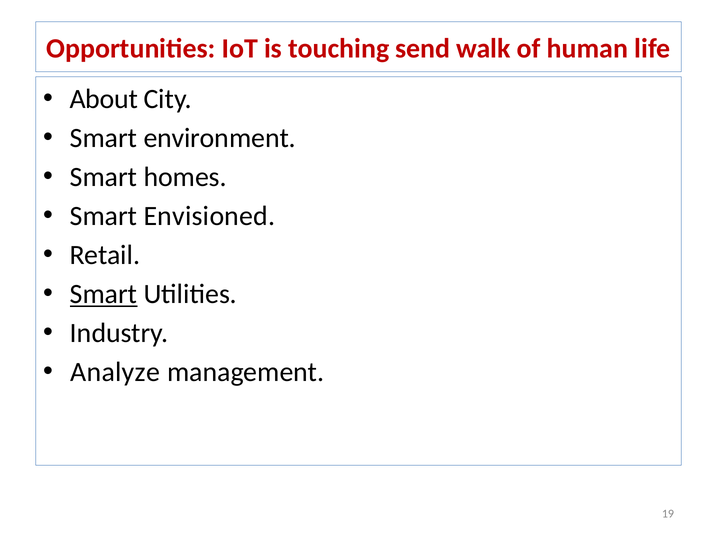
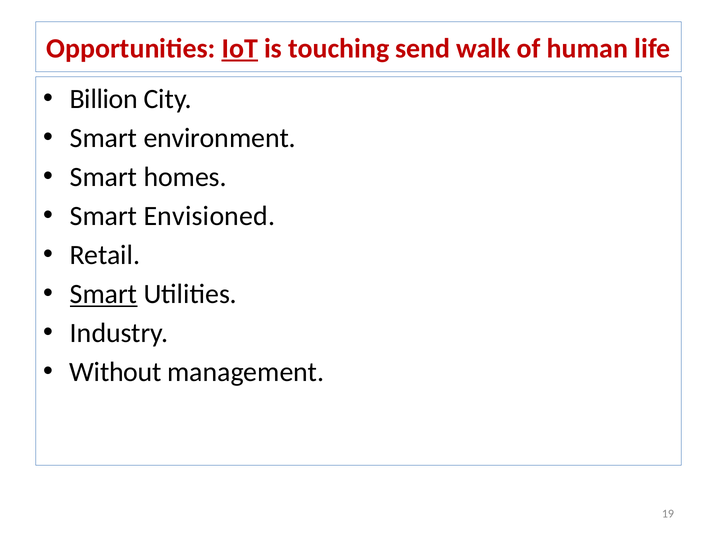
IoT underline: none -> present
About: About -> Billion
Analyze: Analyze -> Without
